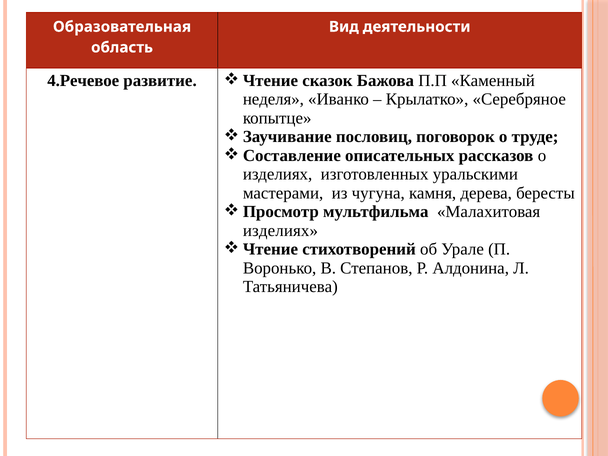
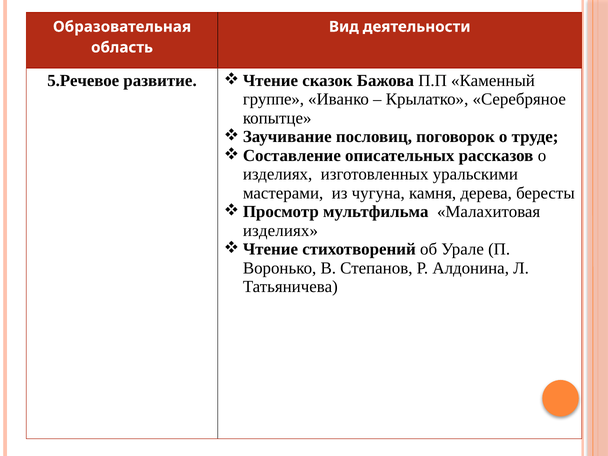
4.Речевое: 4.Речевое -> 5.Речевое
неделя: неделя -> группе
